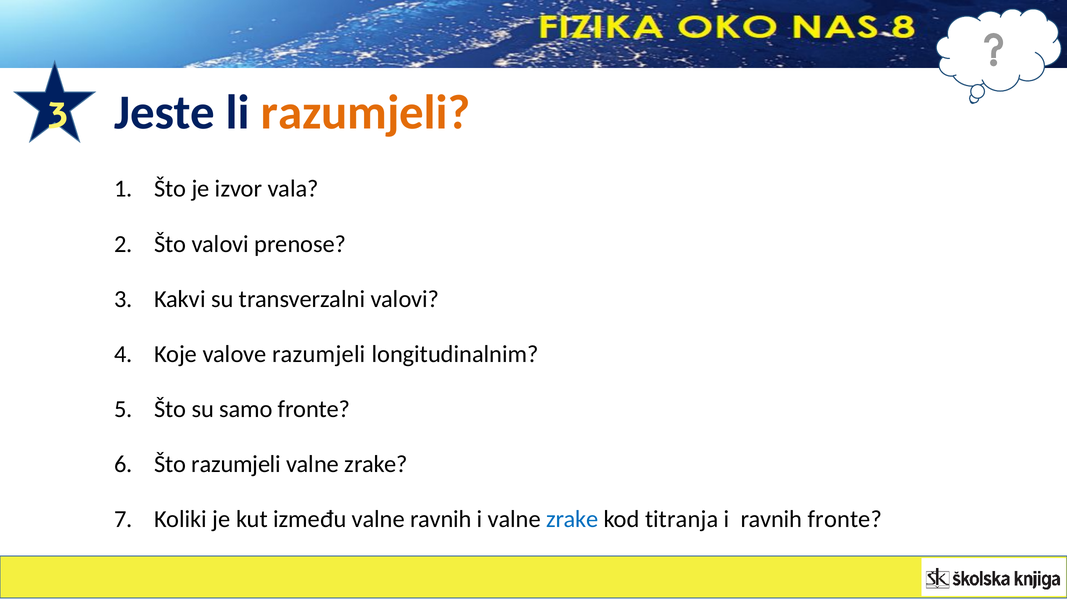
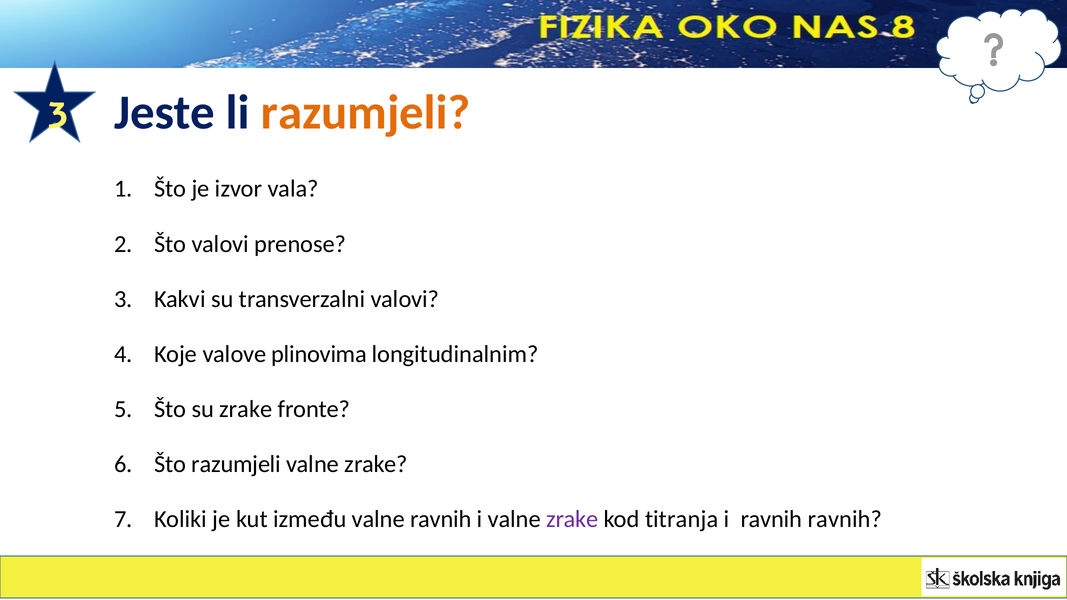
valove razumjeli: razumjeli -> plinovima
su samo: samo -> zrake
zrake at (572, 520) colour: blue -> purple
ravnih fronte: fronte -> ravnih
